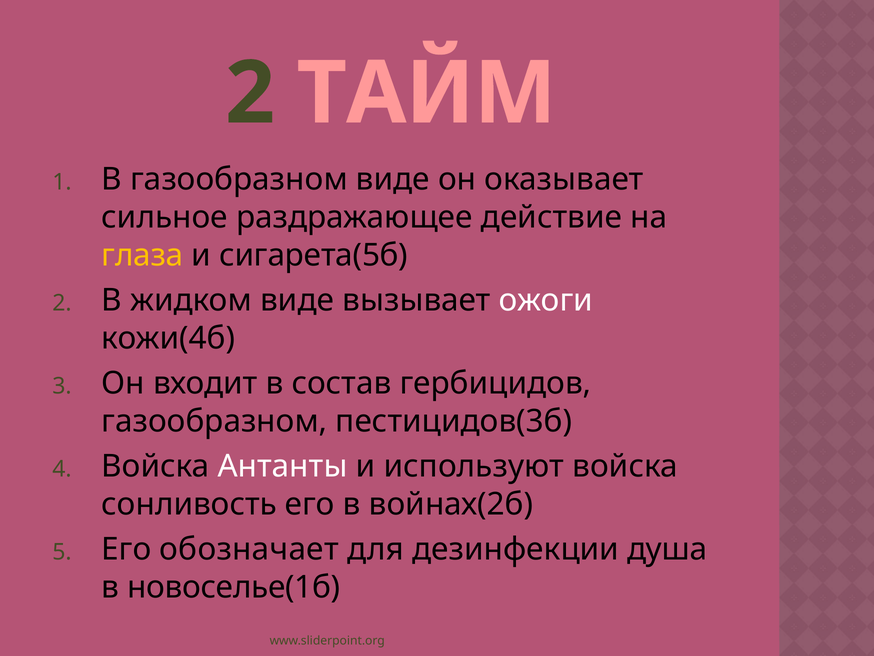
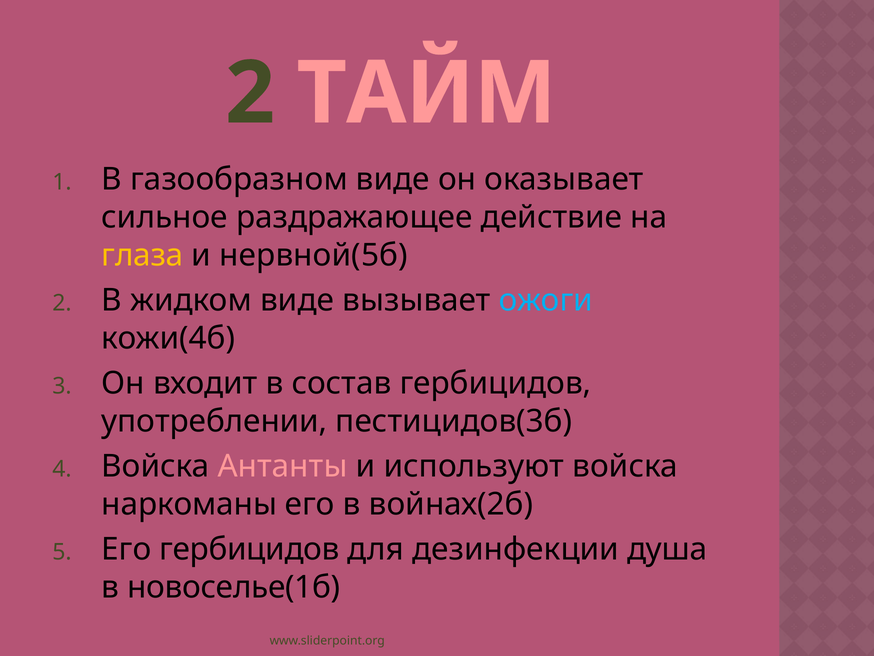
сигарета(5б: сигарета(5б -> нервной(5б
ожоги colour: white -> light blue
газообразном at (214, 421): газообразном -> употреблении
Антанты colour: white -> pink
сонливость: сонливость -> наркоманы
Его обозначает: обозначает -> гербицидов
